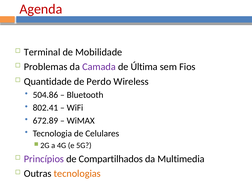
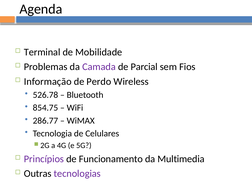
Agenda colour: red -> black
Última: Última -> Parcial
Quantidade: Quantidade -> Informação
504.86: 504.86 -> 526.78
802.41: 802.41 -> 854.75
672.89: 672.89 -> 286.77
Compartilhados: Compartilhados -> Funcionamento
tecnologias colour: orange -> purple
